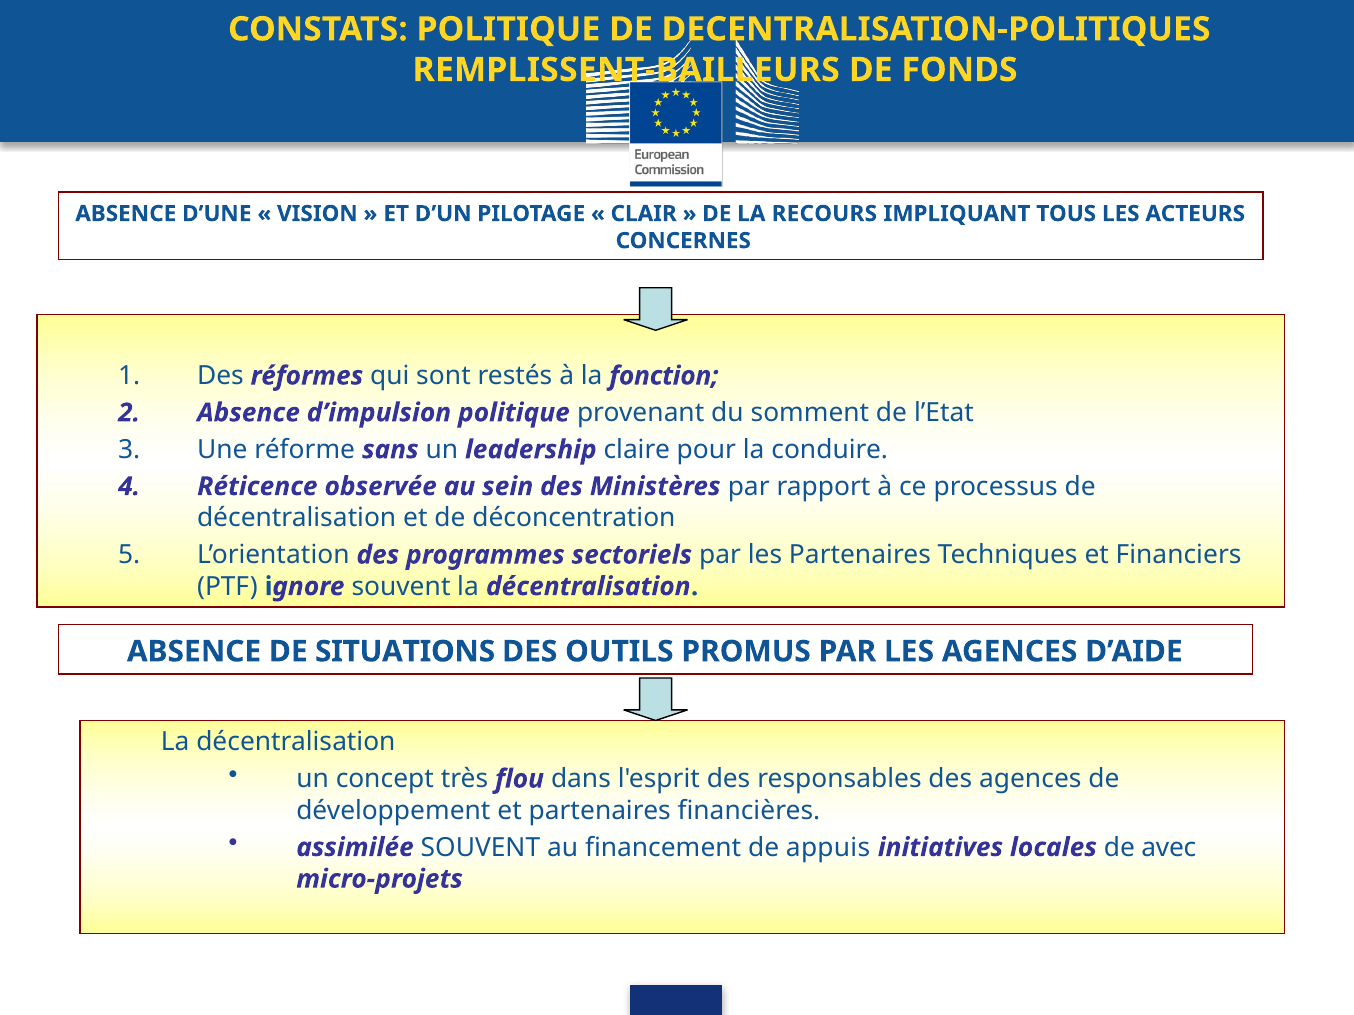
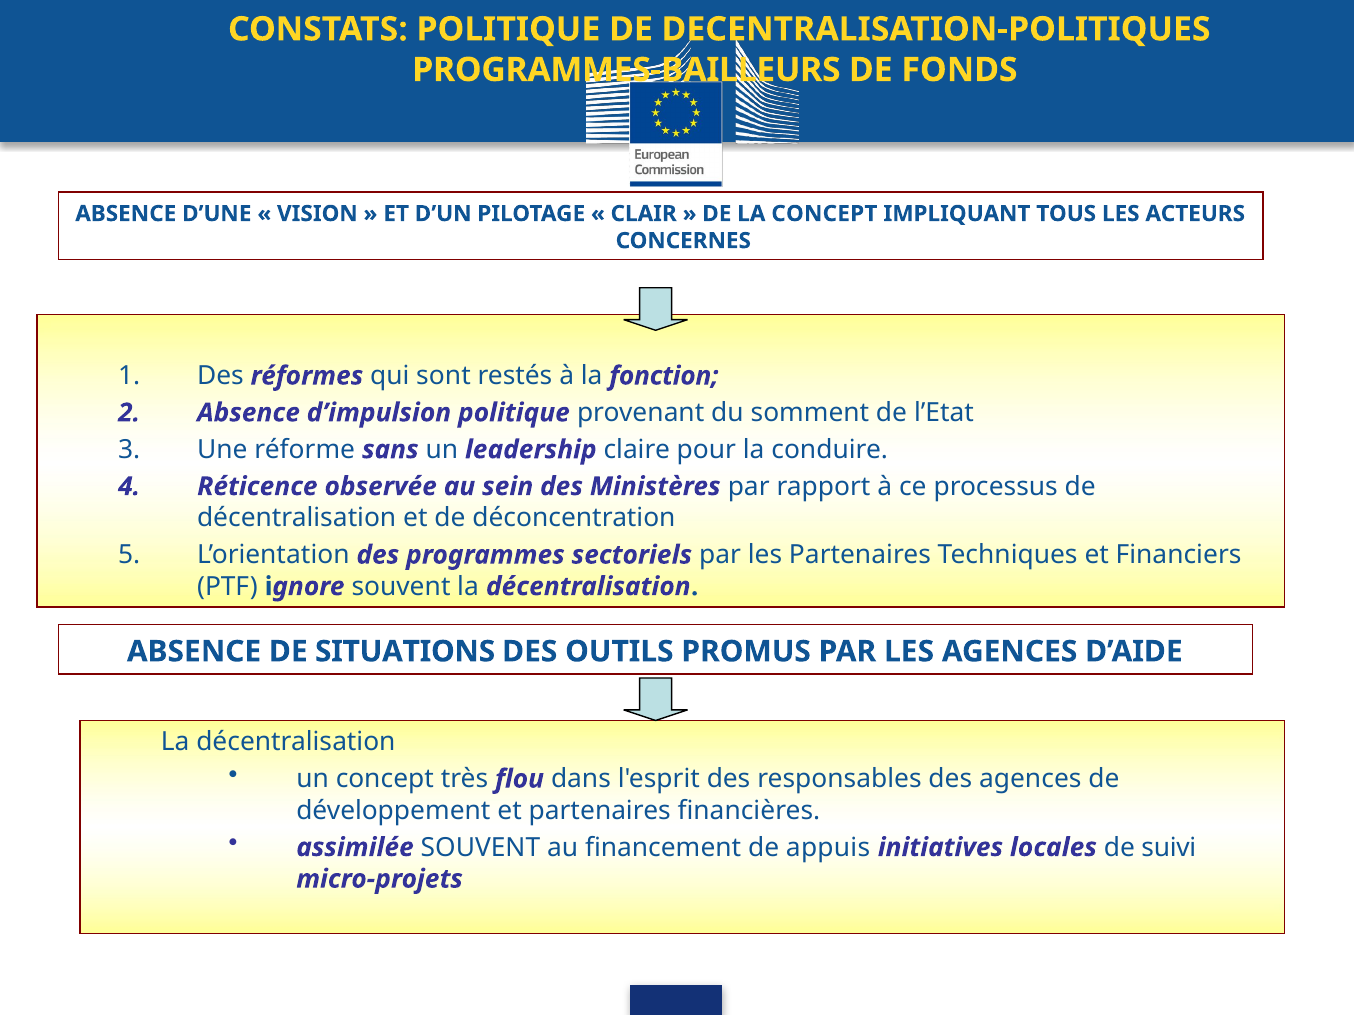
REMPLISSENT-BAILLEURS: REMPLISSENT-BAILLEURS -> PROGRAMMES-BAILLEURS
LA RECOURS: RECOURS -> CONCEPT
avec: avec -> suivi
